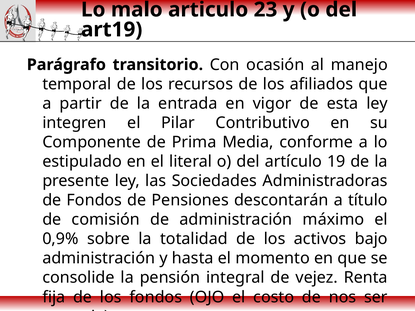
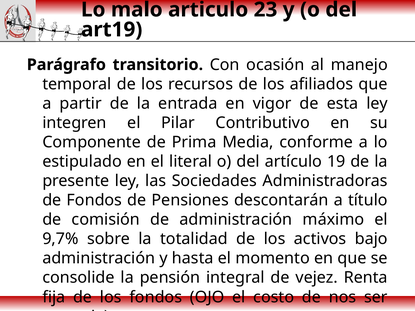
0,9%: 0,9% -> 9,7%
